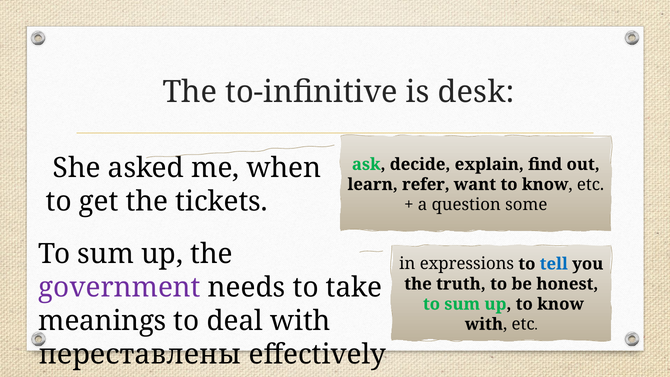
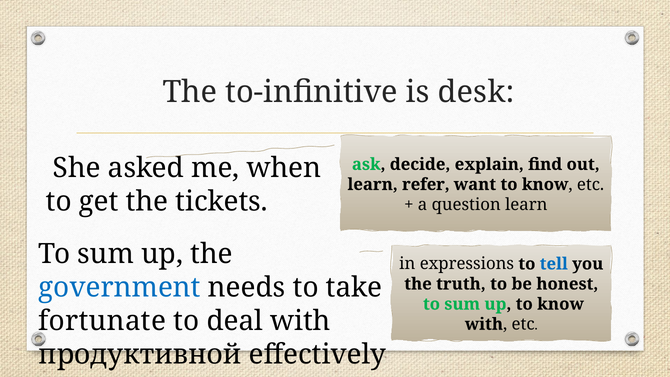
question some: some -> learn
government colour: purple -> blue
meanings: meanings -> fortunate
переставлены: переставлены -> продуктивной
